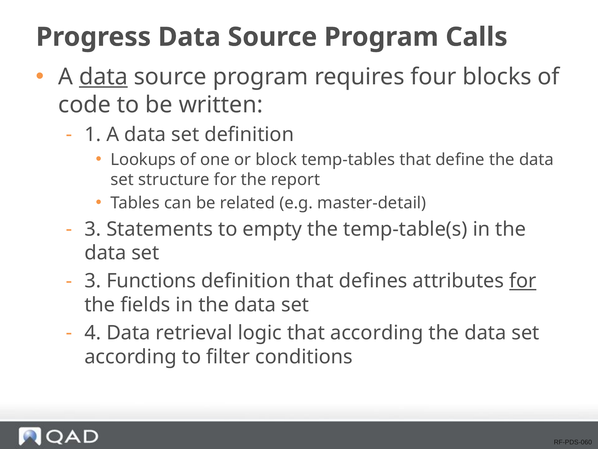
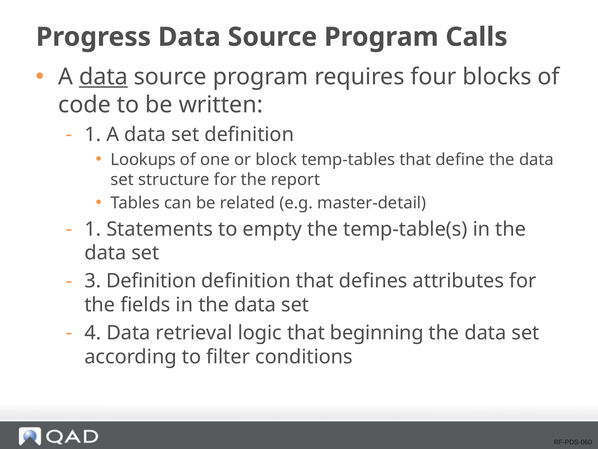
3 at (93, 229): 3 -> 1
3 Functions: Functions -> Definition
for at (523, 281) underline: present -> none
that according: according -> beginning
